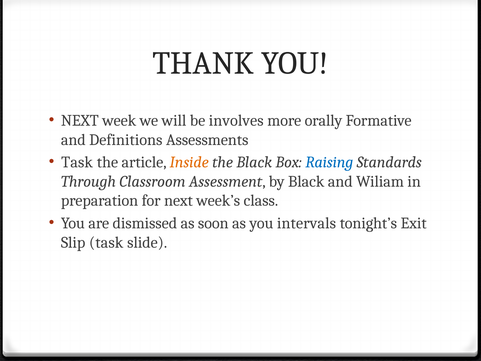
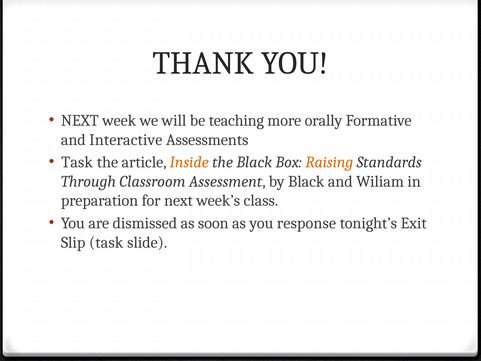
involves: involves -> teaching
Definitions: Definitions -> Interactive
Raising colour: blue -> orange
intervals: intervals -> response
